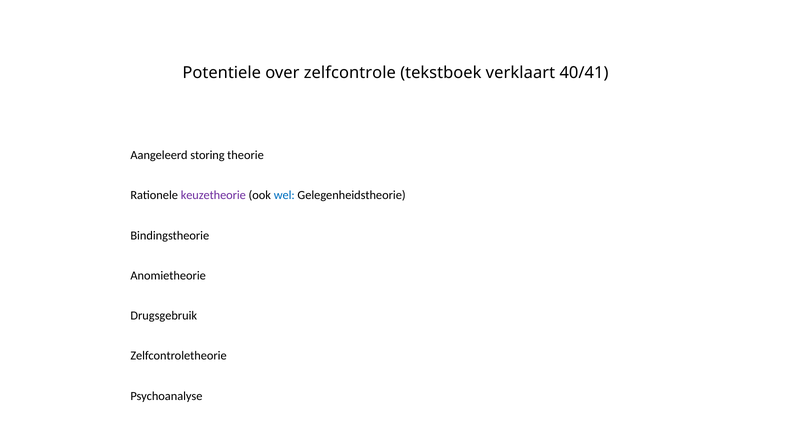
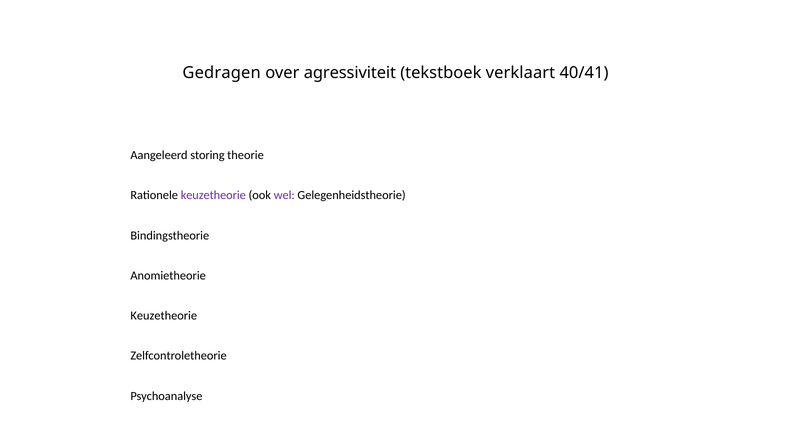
Potentiele: Potentiele -> Gedragen
zelfcontrole: zelfcontrole -> agressiviteit
wel colour: blue -> purple
Drugsgebruik at (164, 316): Drugsgebruik -> Keuzetheorie
